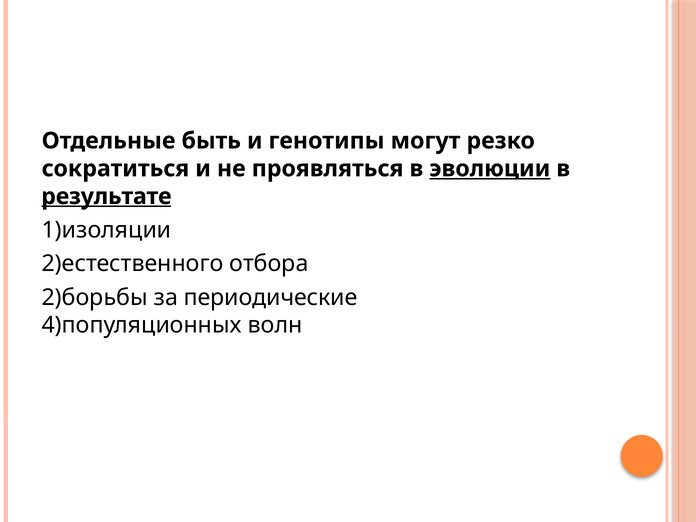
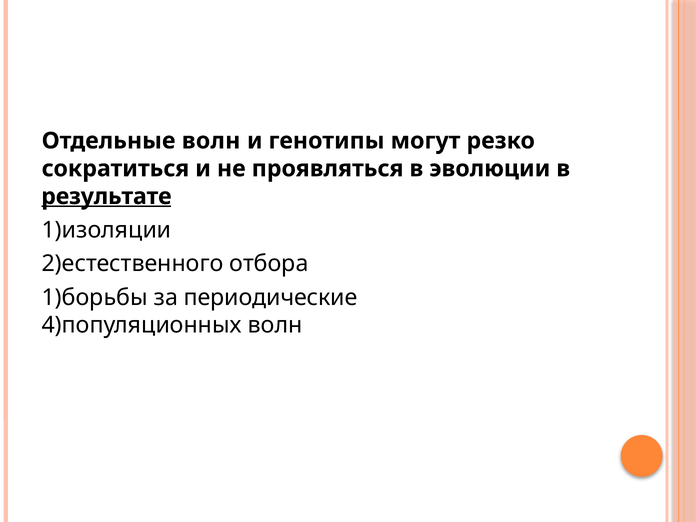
Отдельные быть: быть -> волн
эволюции underline: present -> none
2)борьбы: 2)борьбы -> 1)борьбы
